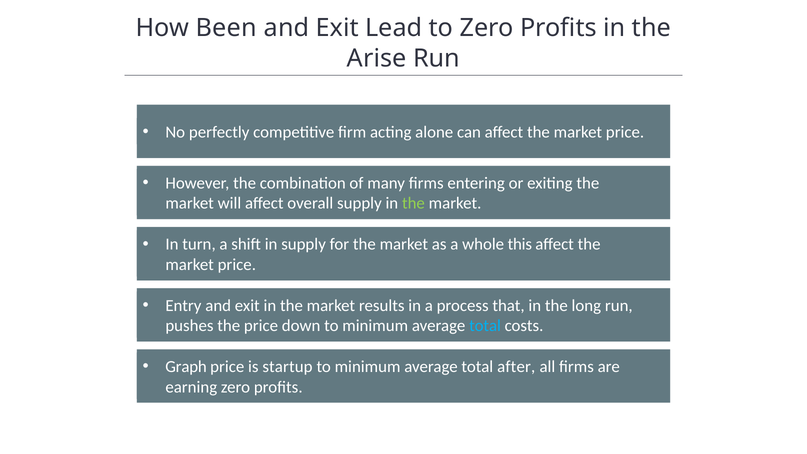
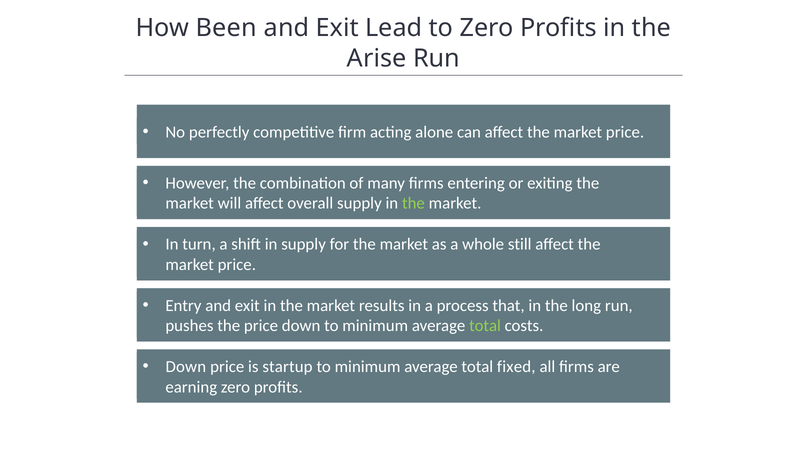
this: this -> still
total at (485, 326) colour: light blue -> light green
Graph at (186, 367): Graph -> Down
after: after -> fixed
